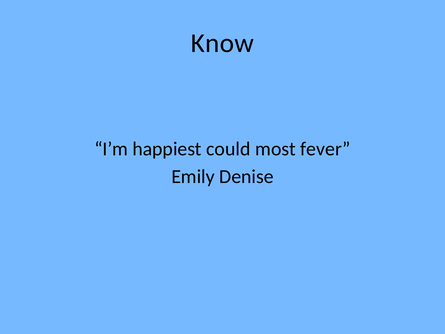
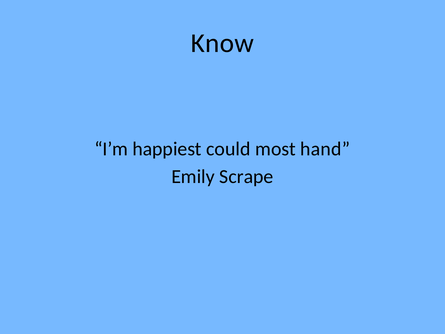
fever: fever -> hand
Denise: Denise -> Scrape
